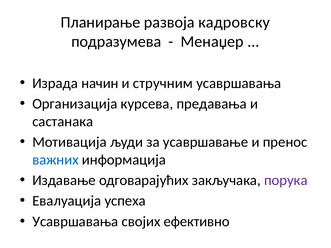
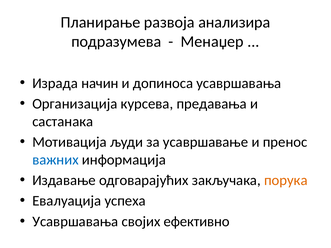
кадровску: кадровску -> анализира
стручним: стручним -> допиноса
порука colour: purple -> orange
